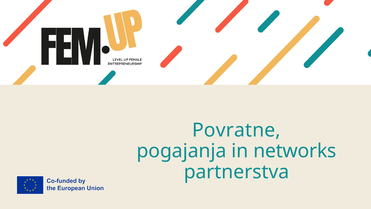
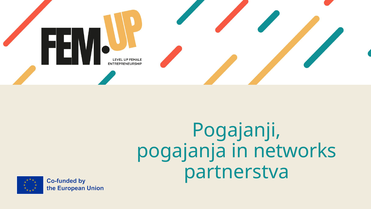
Povratne: Povratne -> Pogajanji
